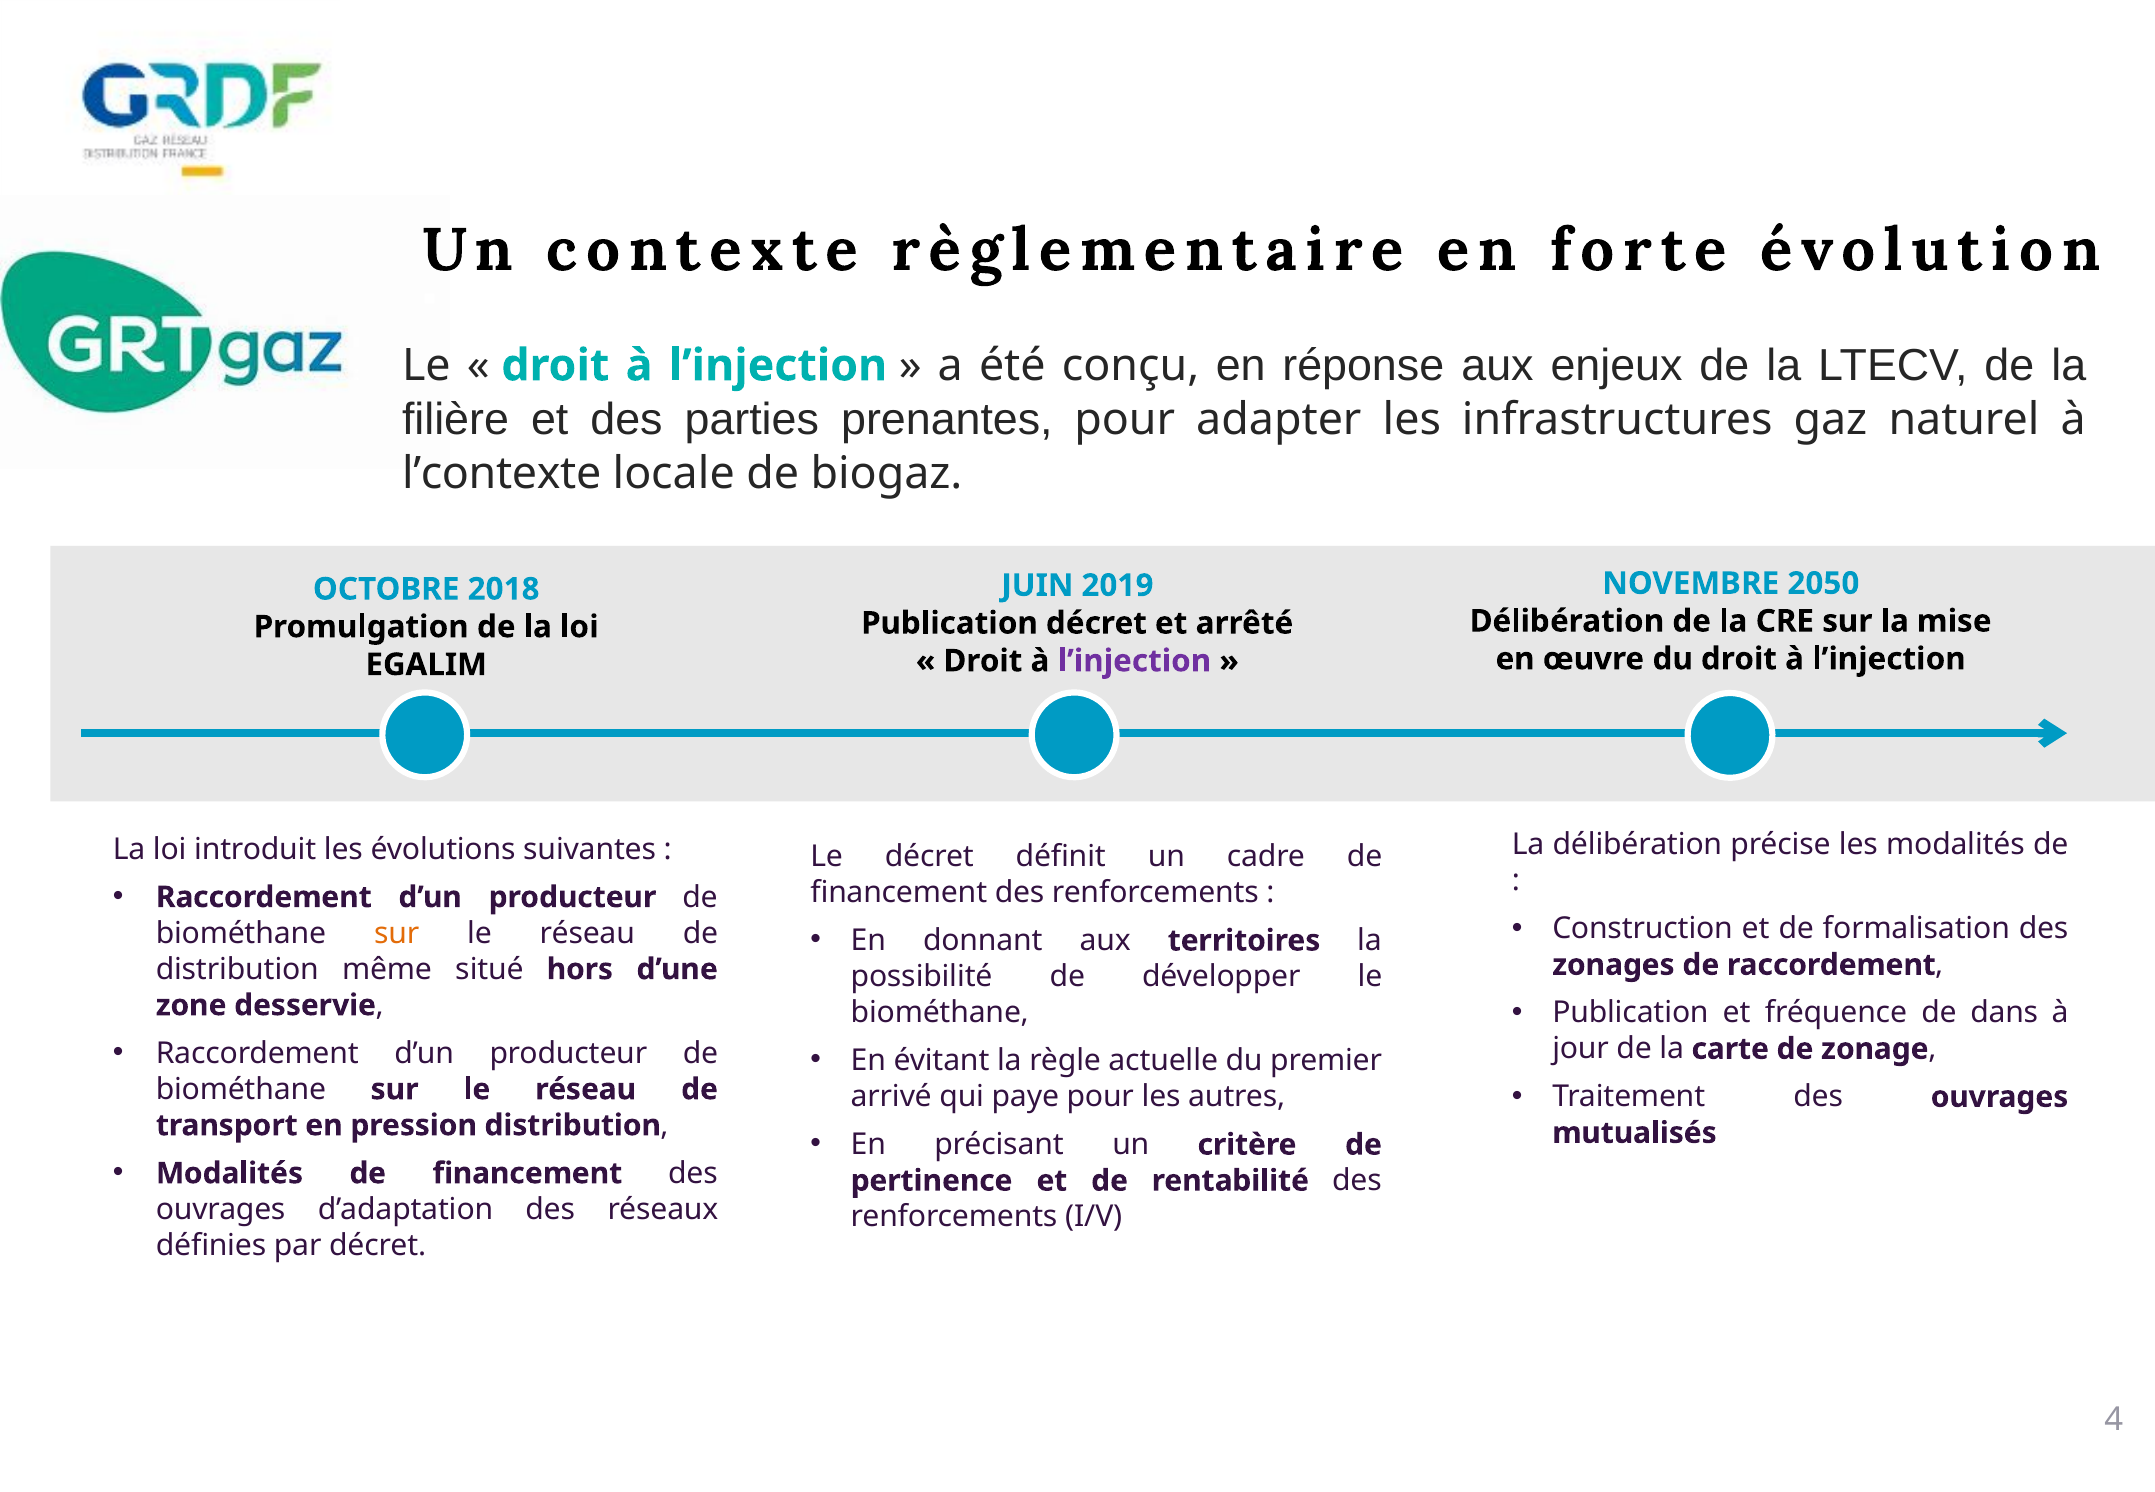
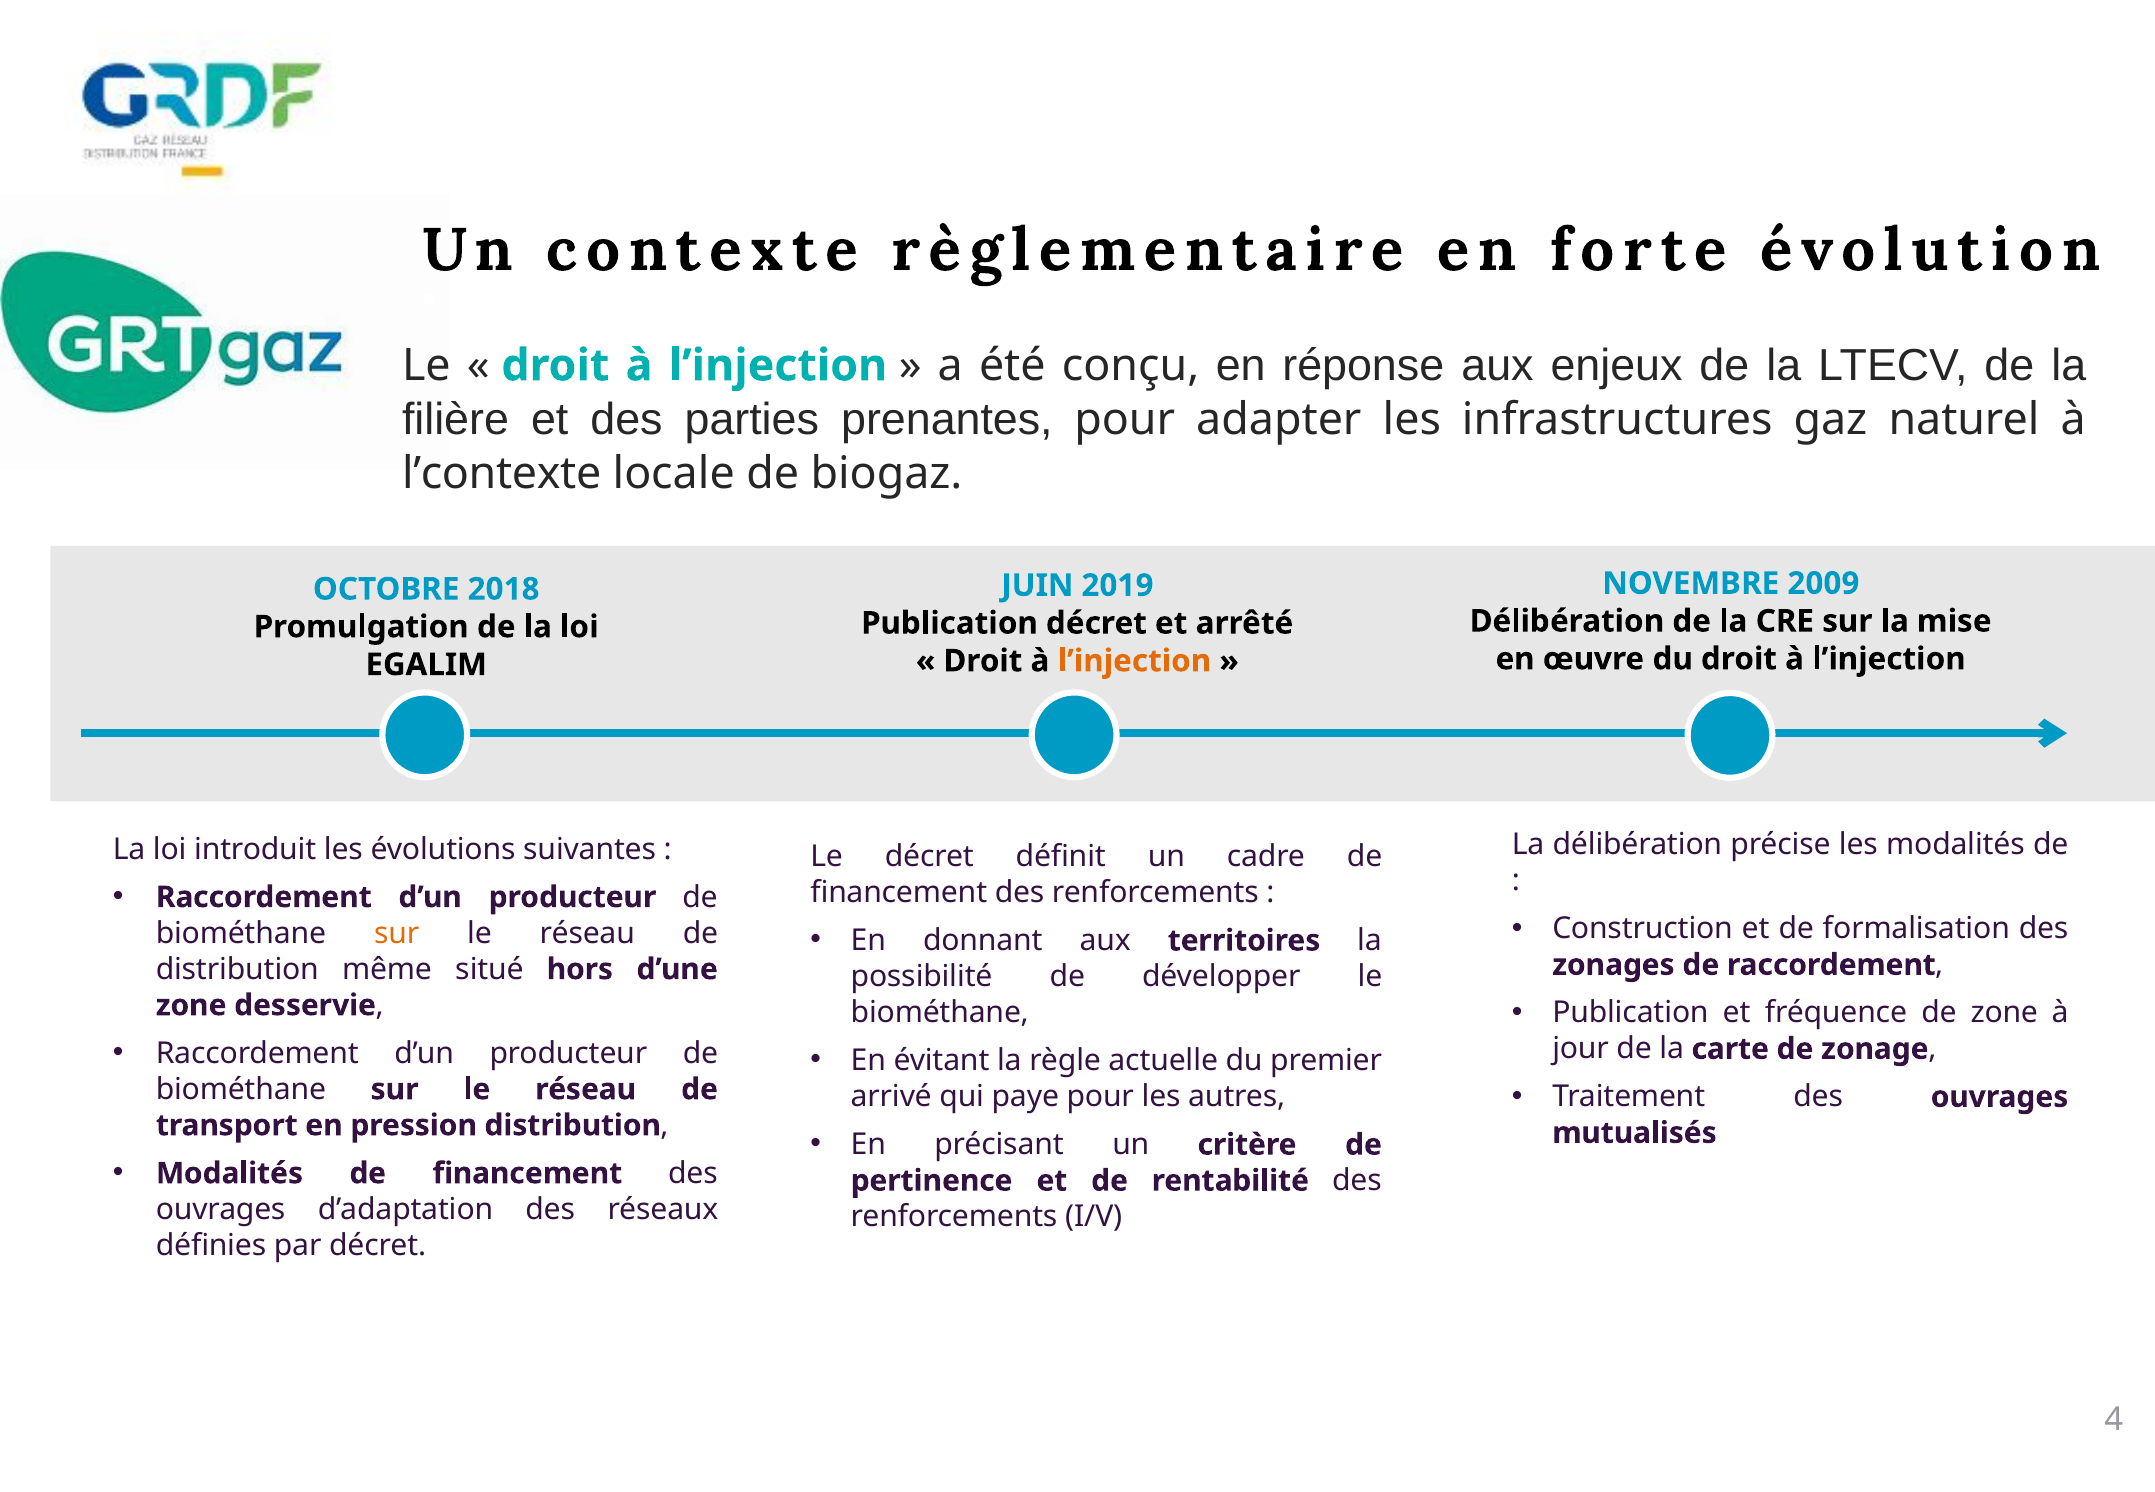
2050: 2050 -> 2009
l’injection at (1134, 661) colour: purple -> orange
de dans: dans -> zone
